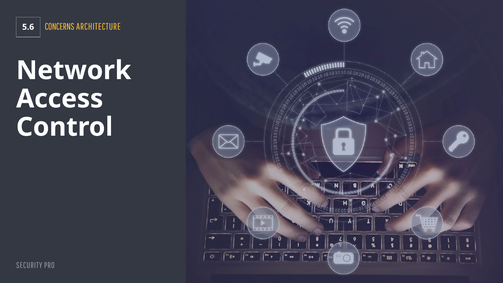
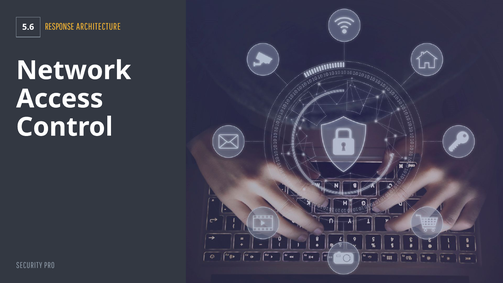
CONCERNS: CONCERNS -> RESPONSE
